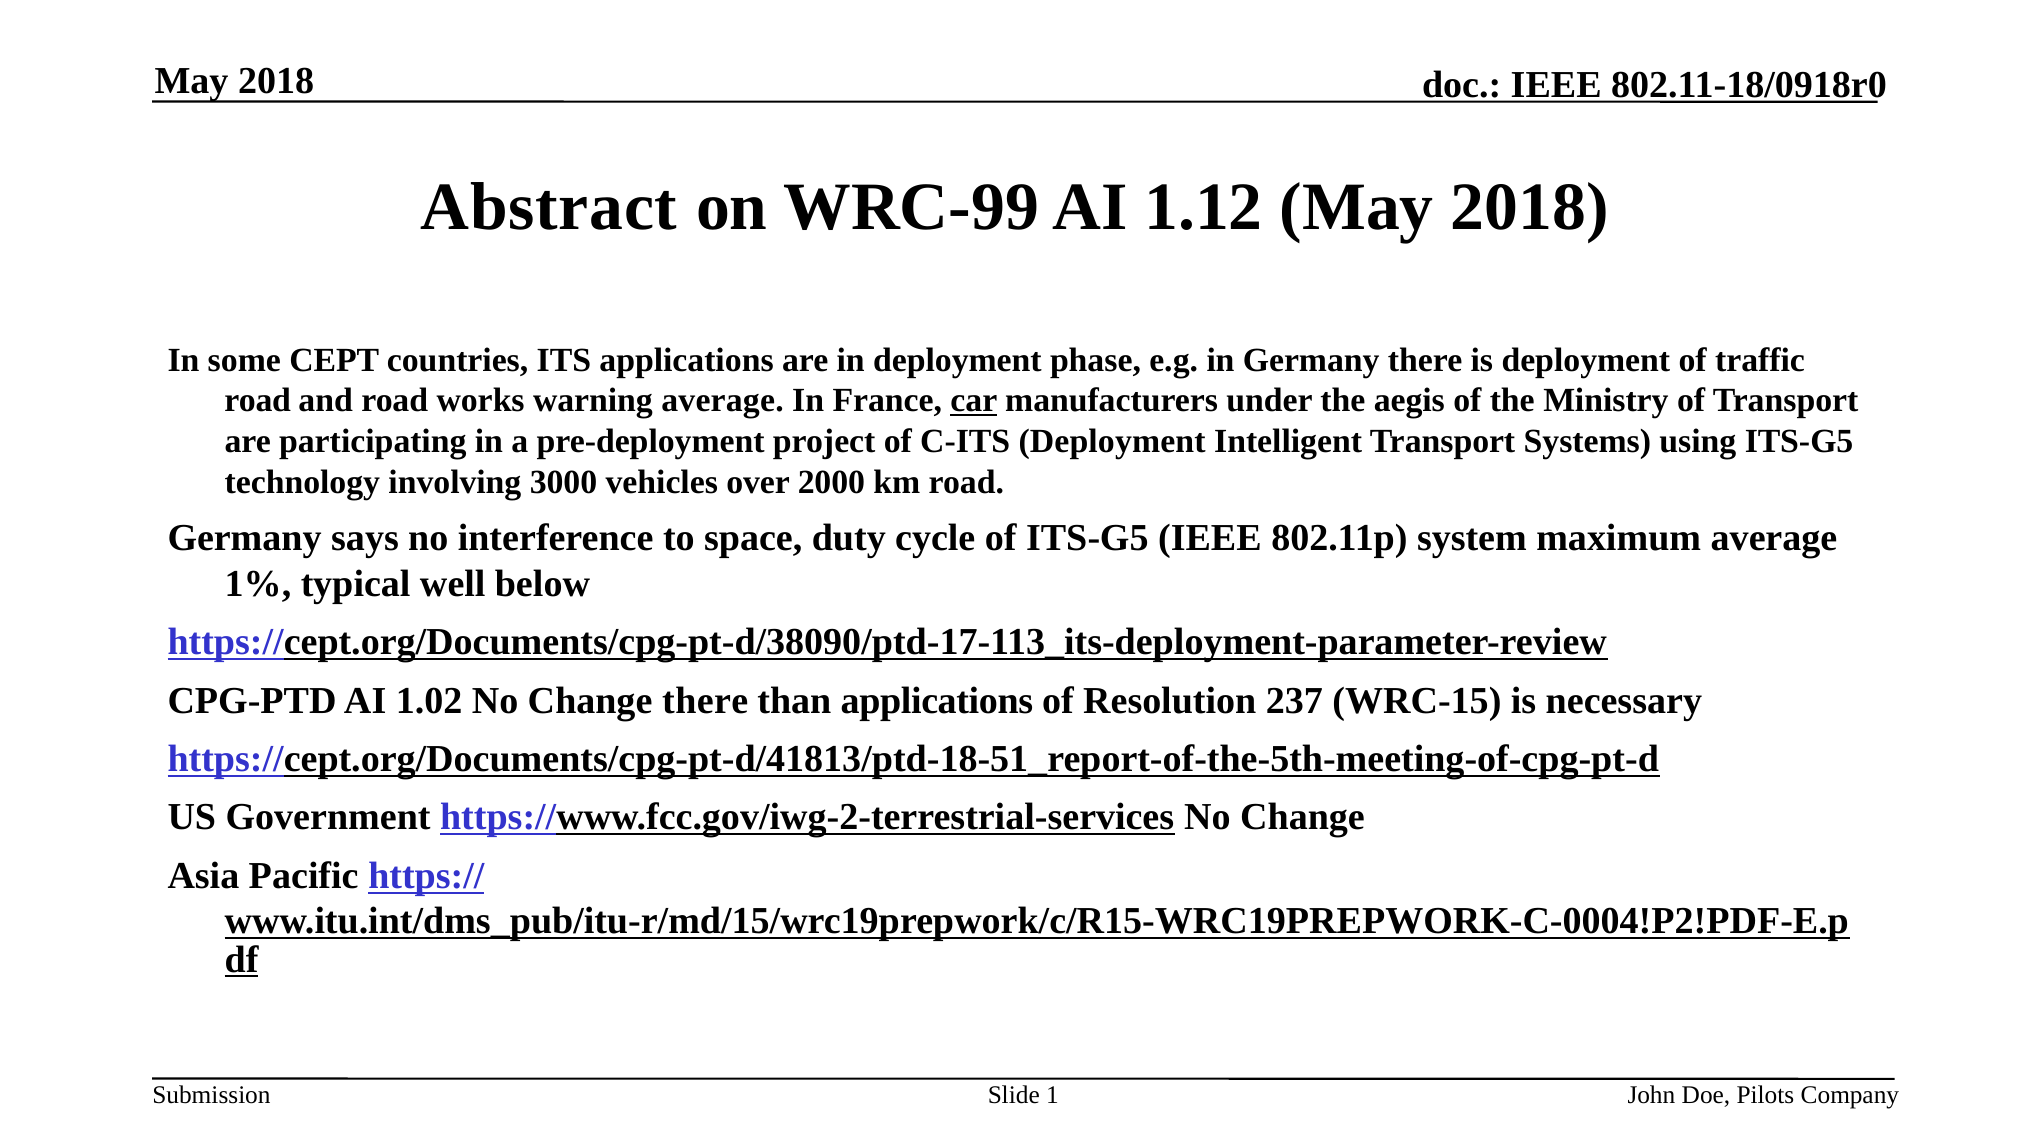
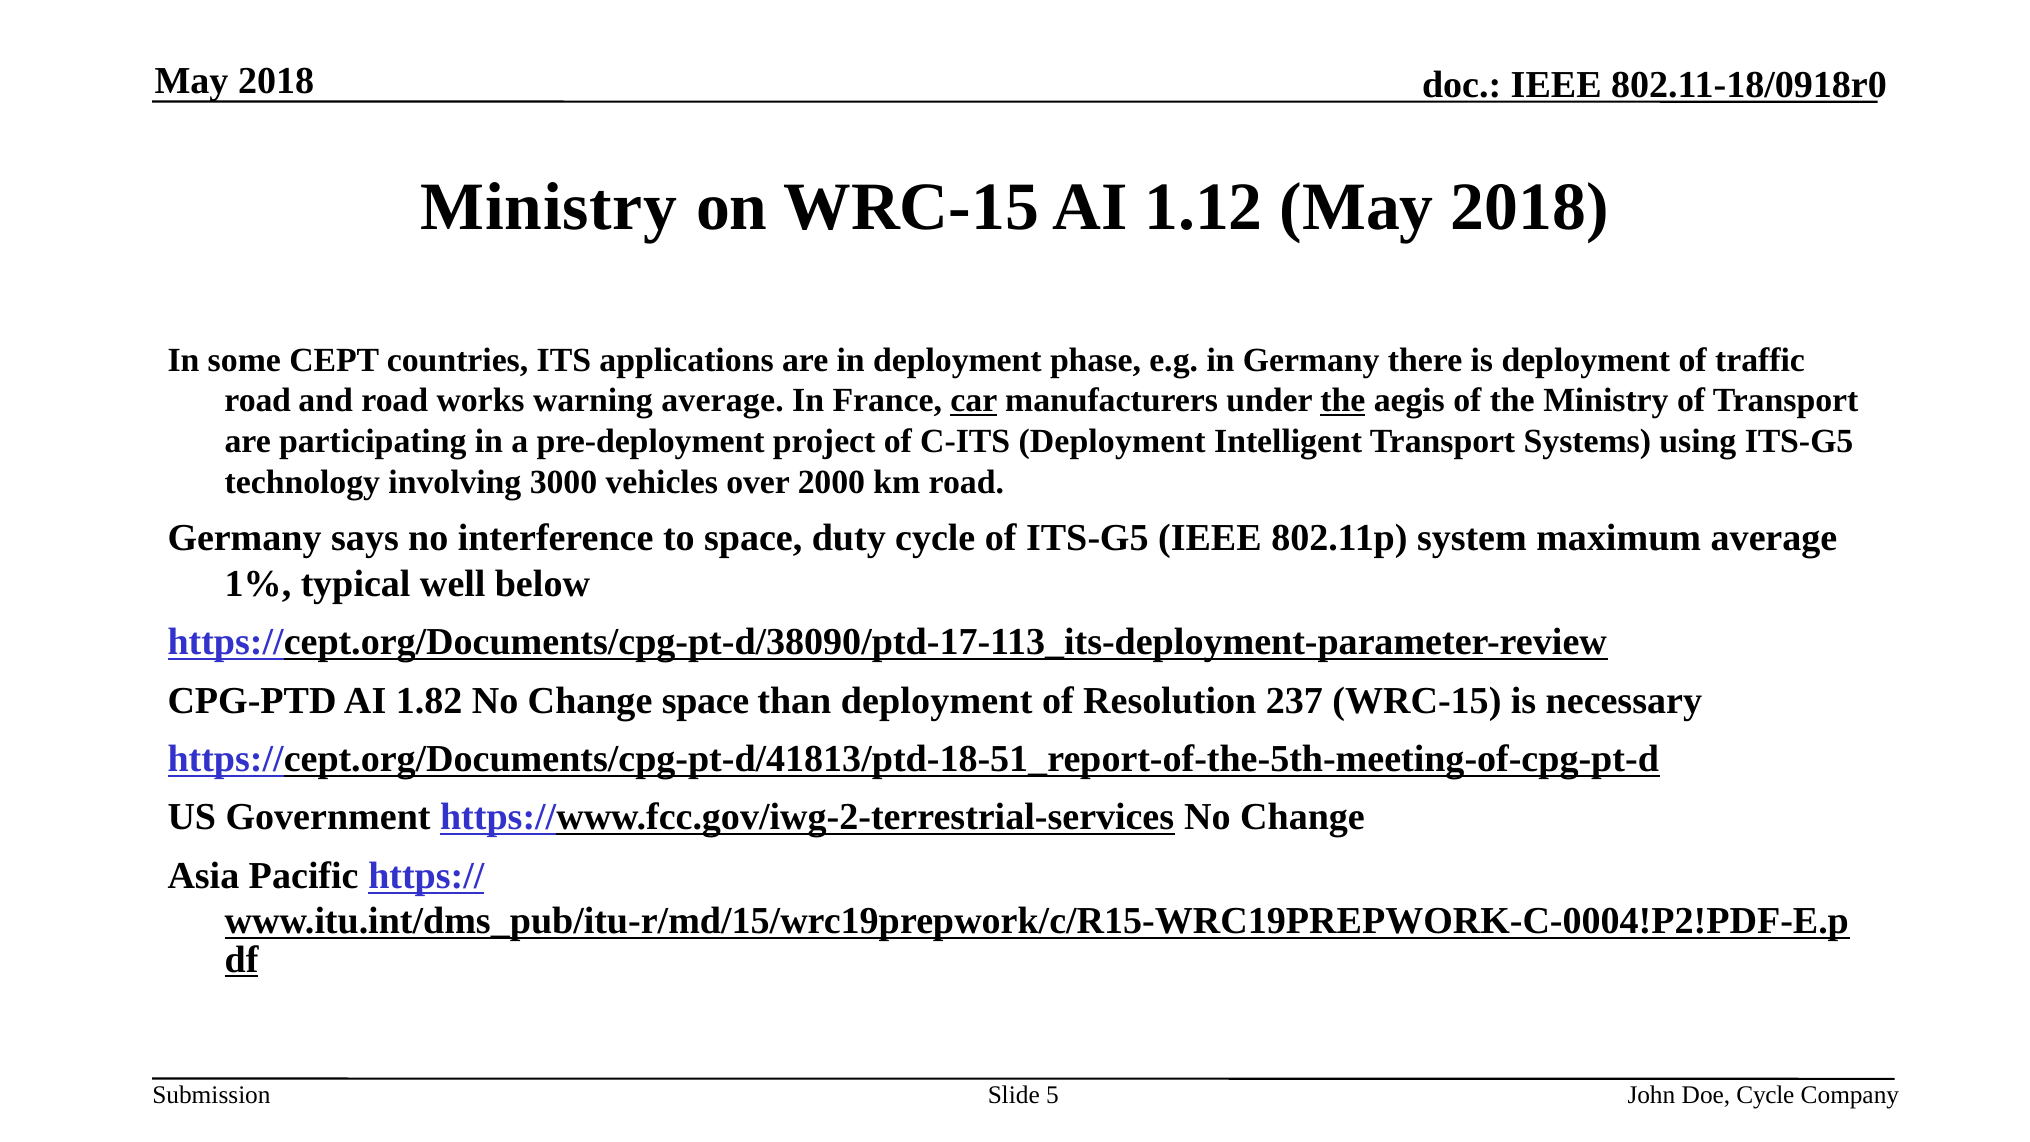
Abstract at (549, 208): Abstract -> Ministry
on WRC-99: WRC-99 -> WRC-15
the at (1343, 401) underline: none -> present
1.02: 1.02 -> 1.82
Change there: there -> space
than applications: applications -> deployment
1: 1 -> 5
Doe Pilots: Pilots -> Cycle
